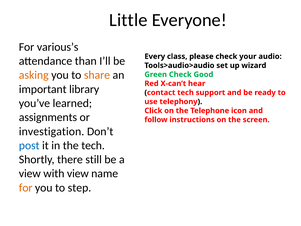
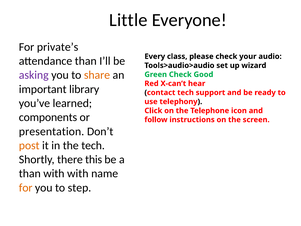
various’s: various’s -> private’s
asking colour: orange -> purple
assignments: assignments -> components
investigation: investigation -> presentation
post colour: blue -> orange
still: still -> this
view at (30, 173): view -> than
with view: view -> with
